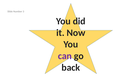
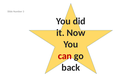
can colour: purple -> red
